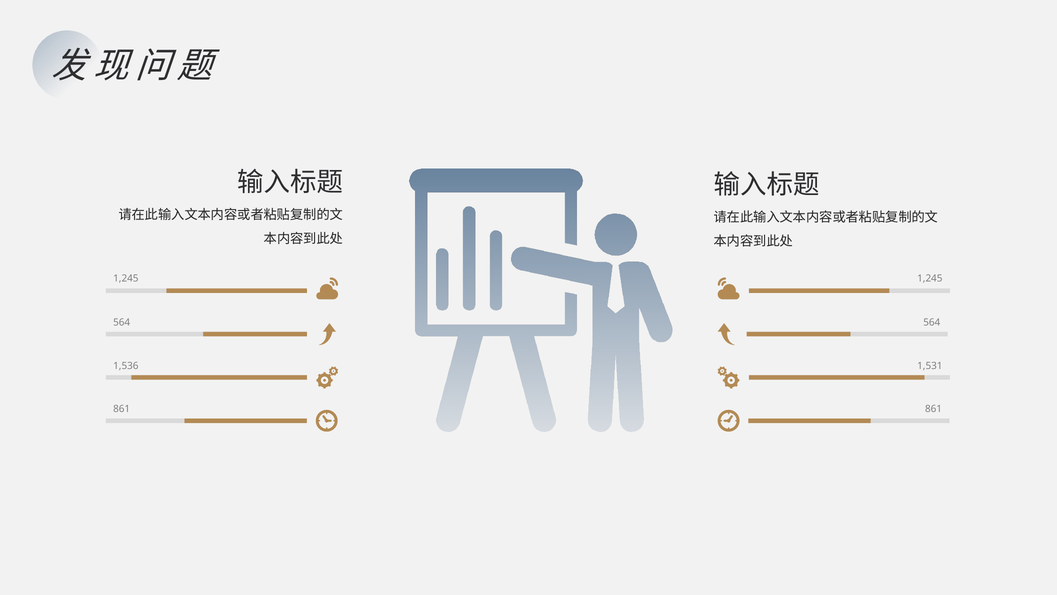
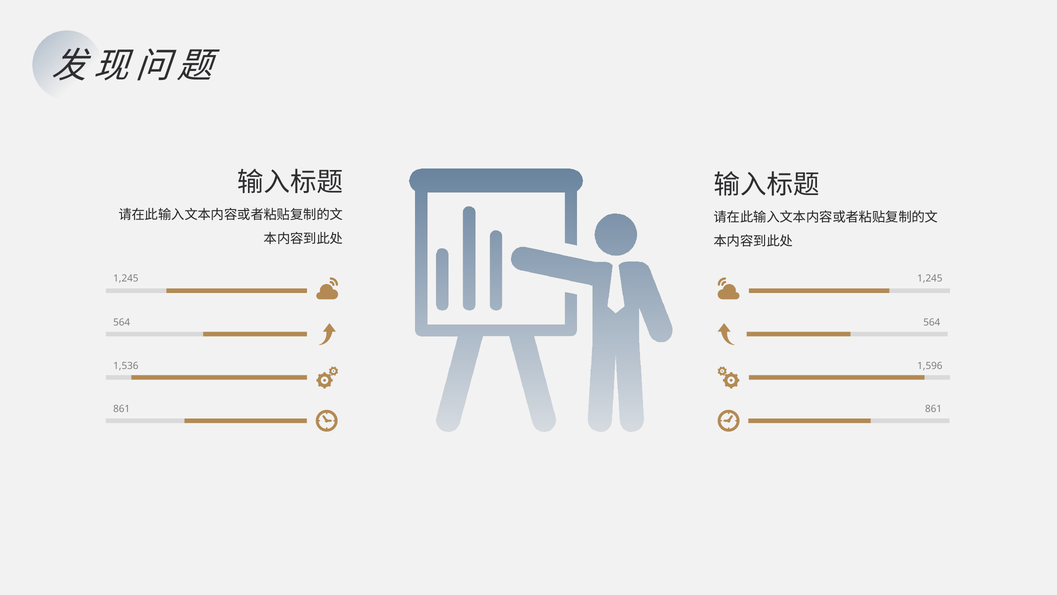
1,531: 1,531 -> 1,596
